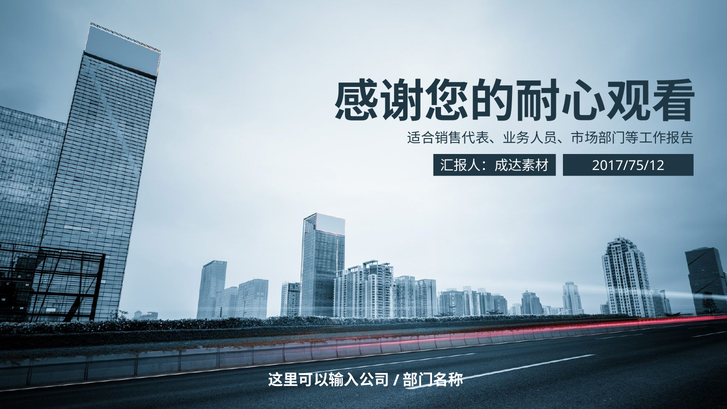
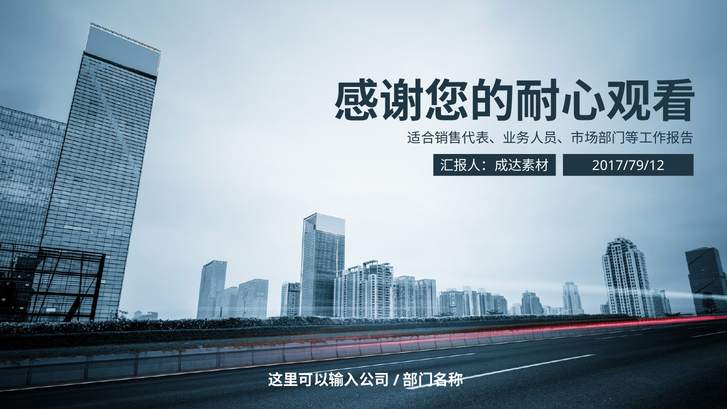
2017/75/12: 2017/75/12 -> 2017/79/12
